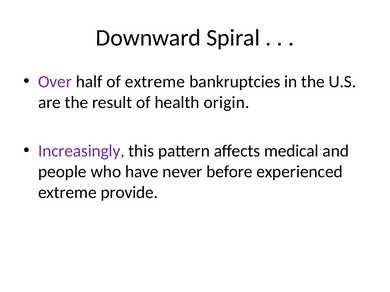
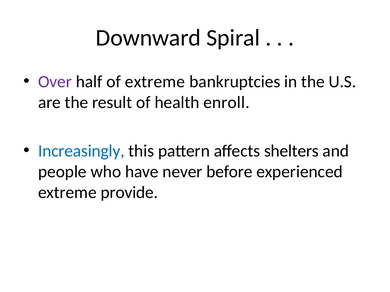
origin: origin -> enroll
Increasingly colour: purple -> blue
medical: medical -> shelters
